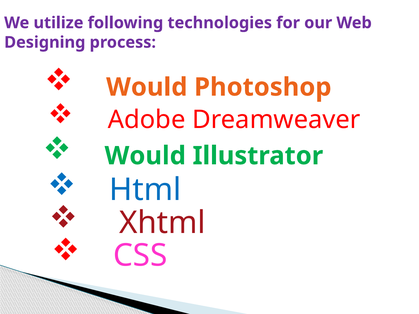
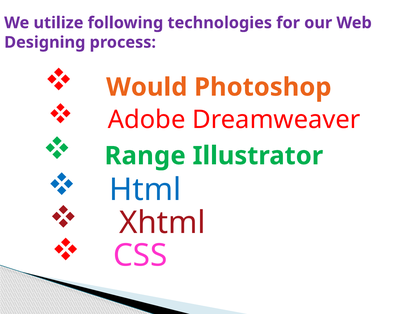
Would at (145, 156): Would -> Range
